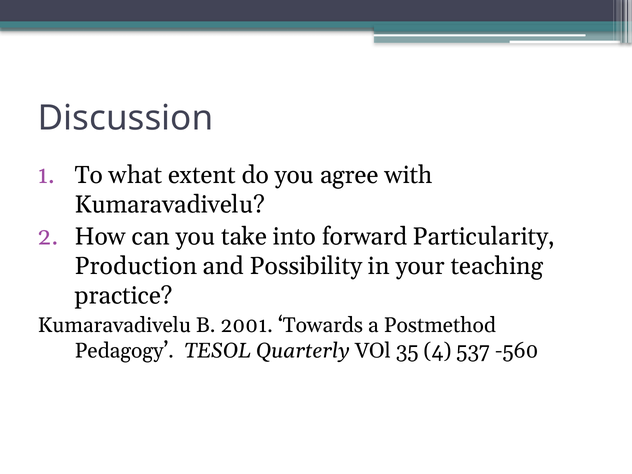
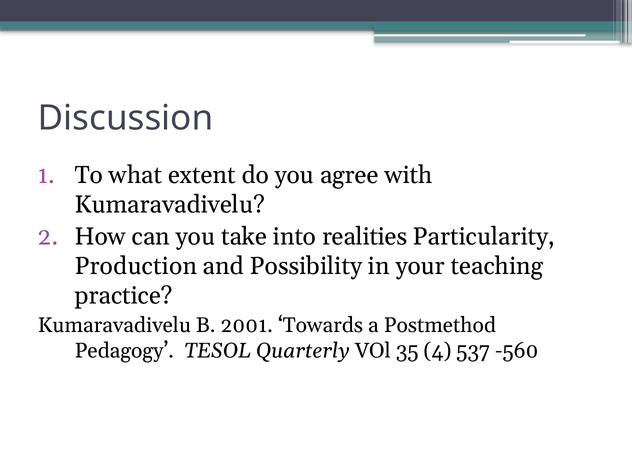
forward: forward -> realities
